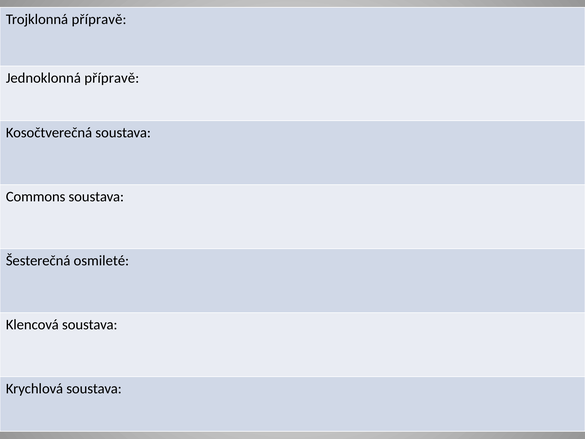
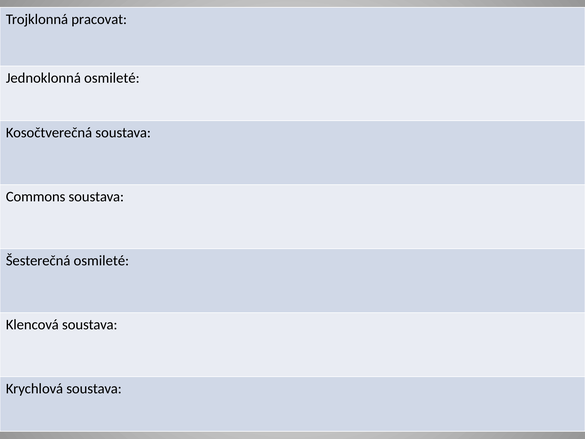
Trojklonná přípravě: přípravě -> pracovat
Jednoklonná přípravě: přípravě -> osmileté
